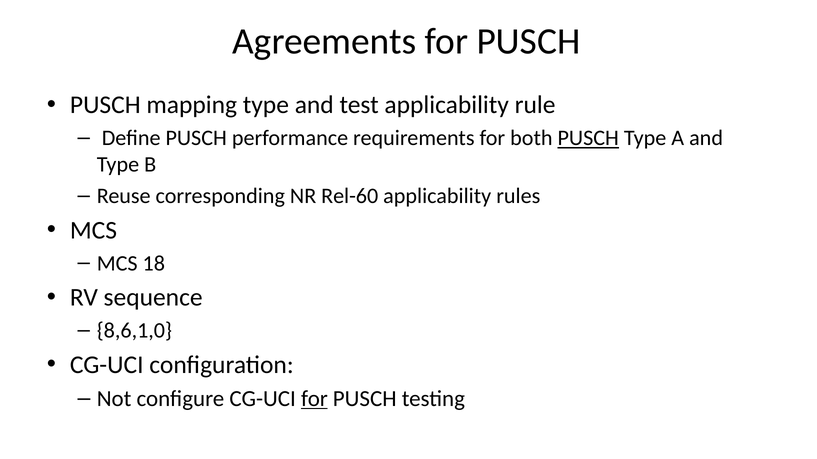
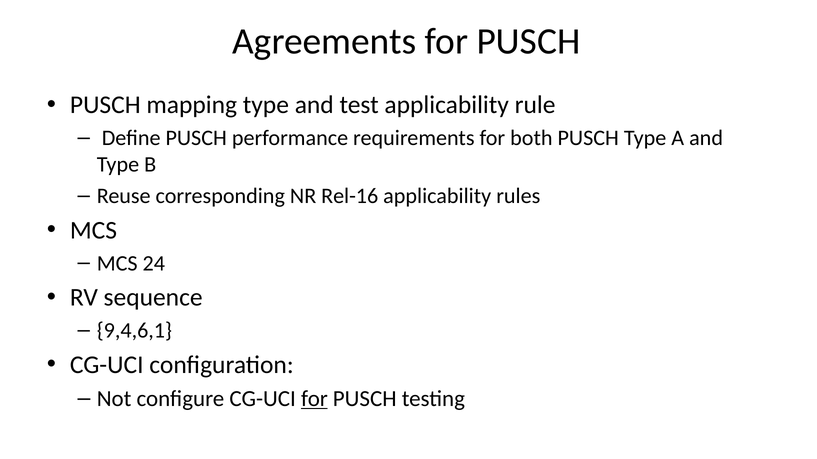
PUSCH at (588, 138) underline: present -> none
Rel-60: Rel-60 -> Rel-16
18: 18 -> 24
8,6,1,0: 8,6,1,0 -> 9,4,6,1
